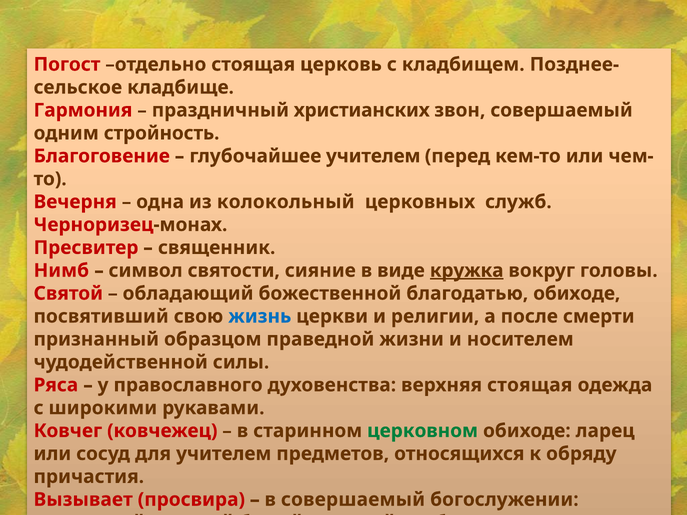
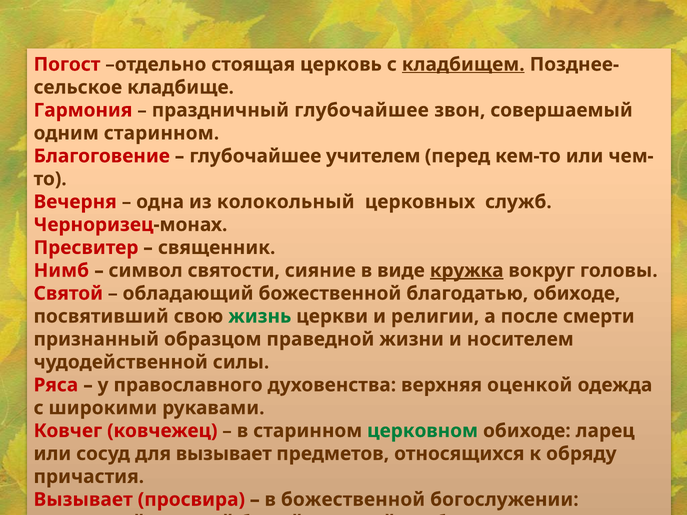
кладбищем underline: none -> present
праздничный христианских: христианских -> глубочайшее
одним стройность: стройность -> старинном
жизнь colour: blue -> green
верхняя стоящая: стоящая -> оценкой
для учителем: учителем -> вызывает
в совершаемый: совершаемый -> божественной
